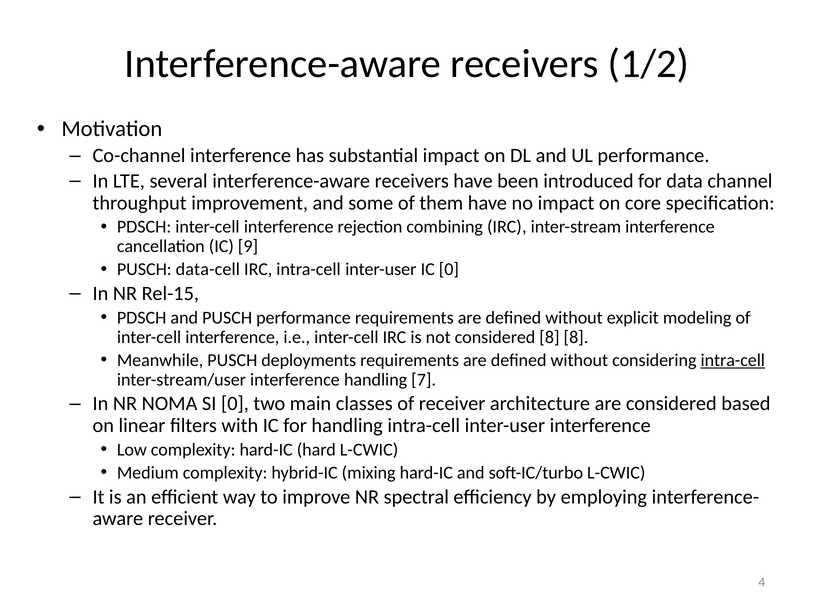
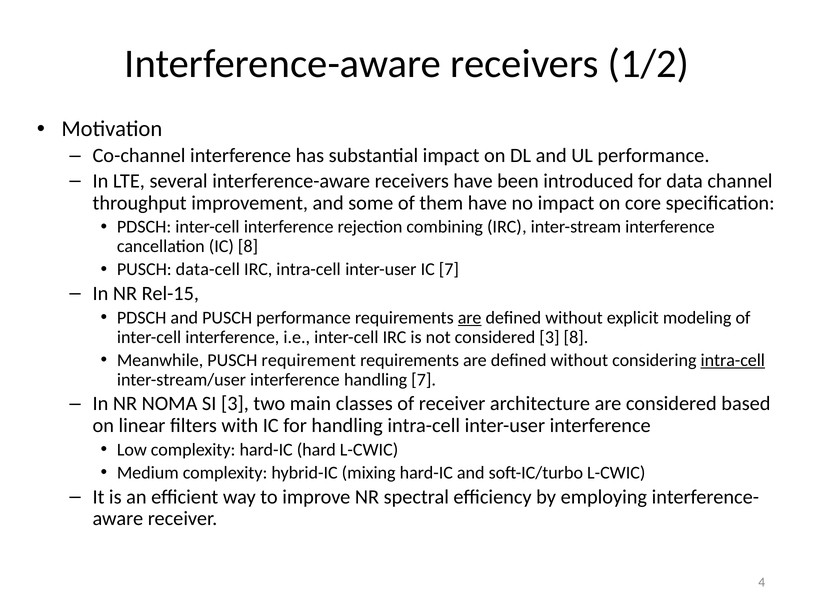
IC 9: 9 -> 8
IC 0: 0 -> 7
are at (470, 318) underline: none -> present
considered 8: 8 -> 3
deployments: deployments -> requirement
SI 0: 0 -> 3
